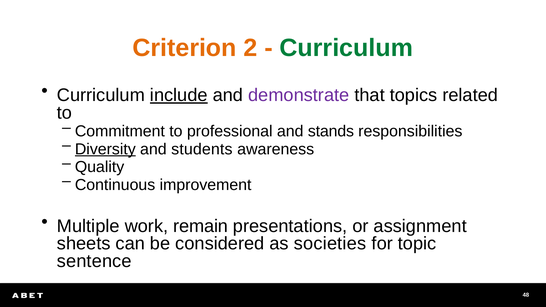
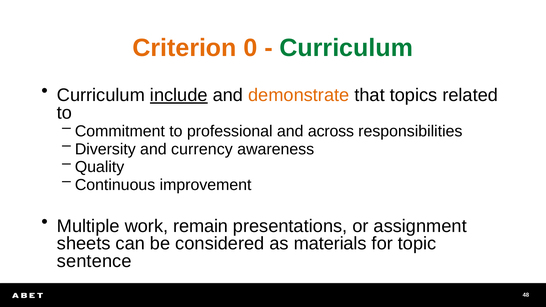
2: 2 -> 0
demonstrate colour: purple -> orange
stands: stands -> across
Diversity underline: present -> none
students: students -> currency
societies: societies -> materials
